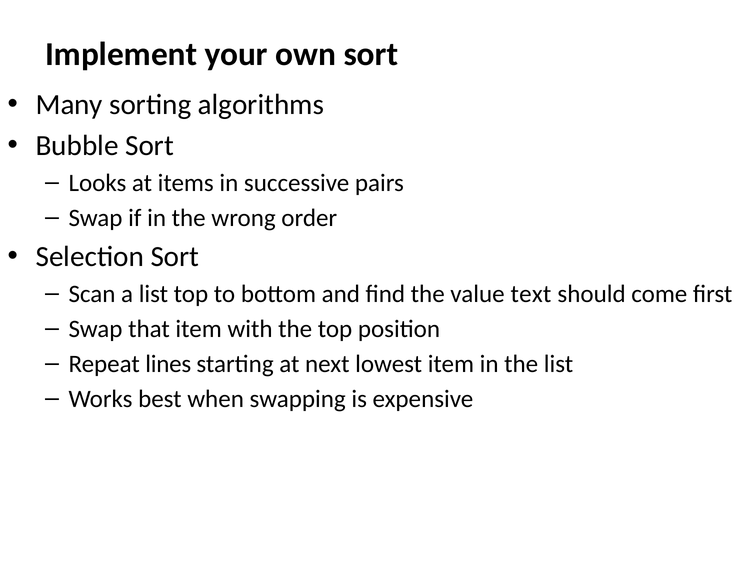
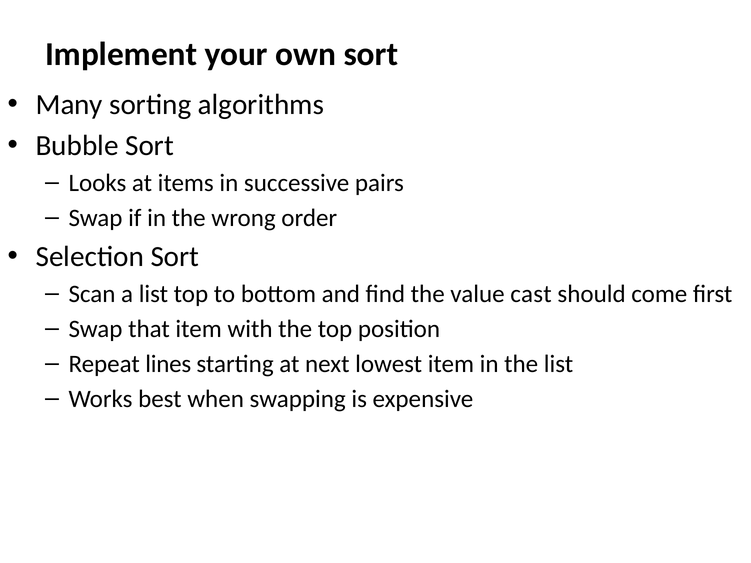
text: text -> cast
